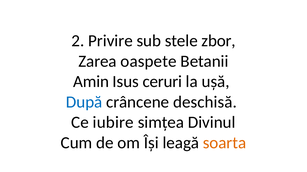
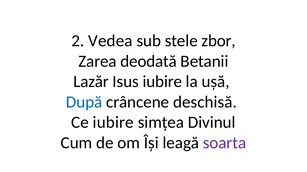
Privire: Privire -> Vedea
oaspete: oaspete -> deodată
Amin: Amin -> Lazăr
Isus ceruri: ceruri -> iubire
soarta colour: orange -> purple
